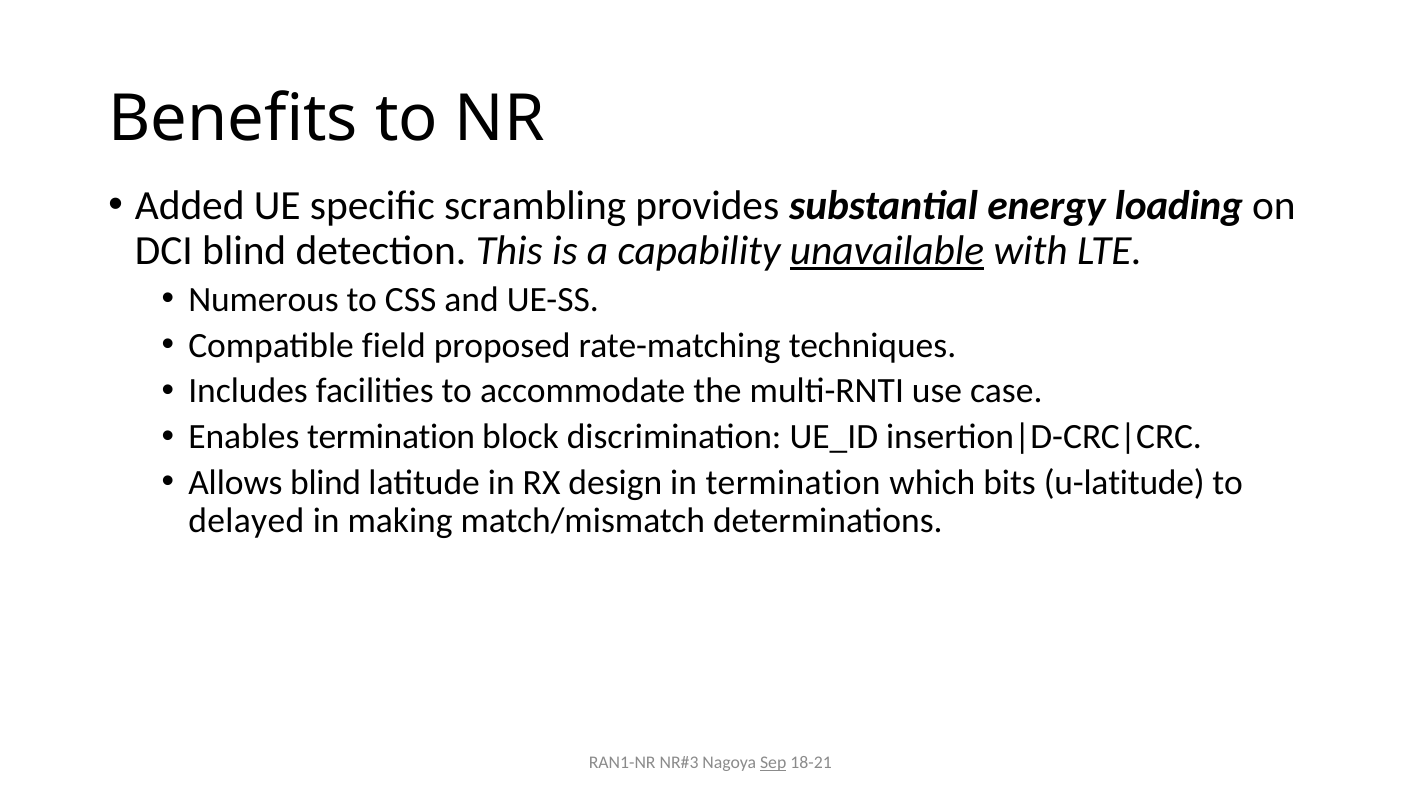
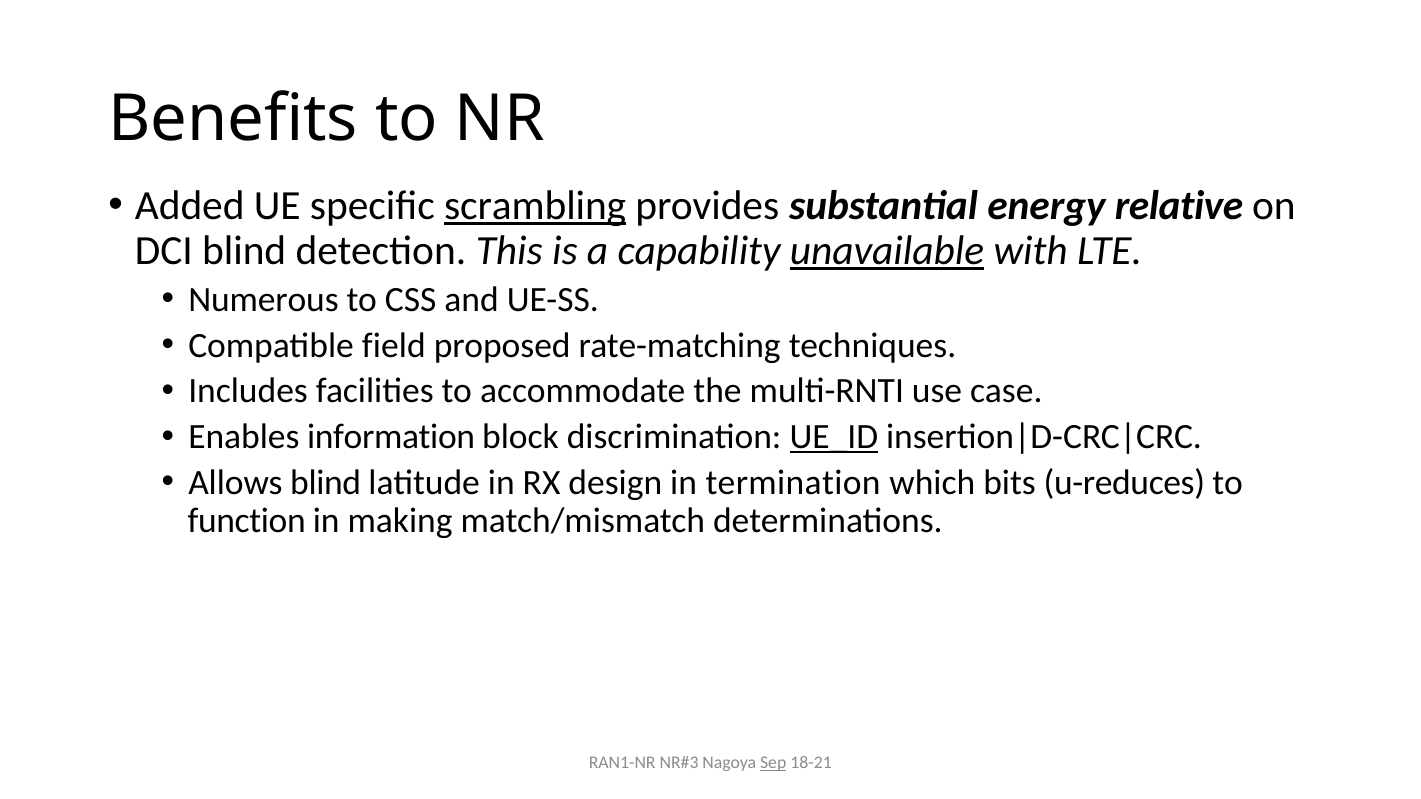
scrambling underline: none -> present
loading: loading -> relative
Enables termination: termination -> information
UE_ID underline: none -> present
u-latitude: u-latitude -> u-reduces
delayed: delayed -> function
